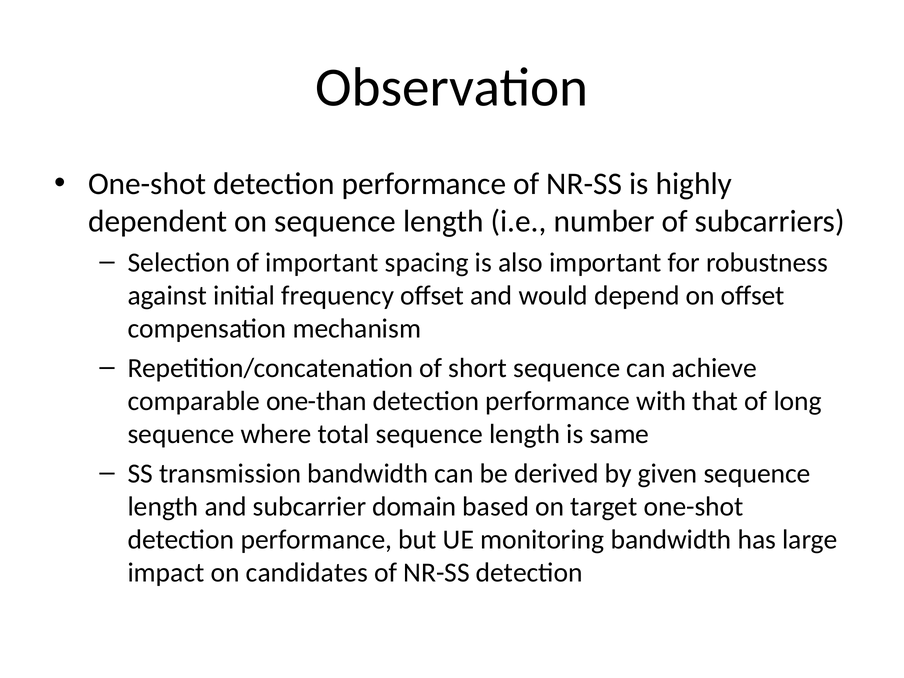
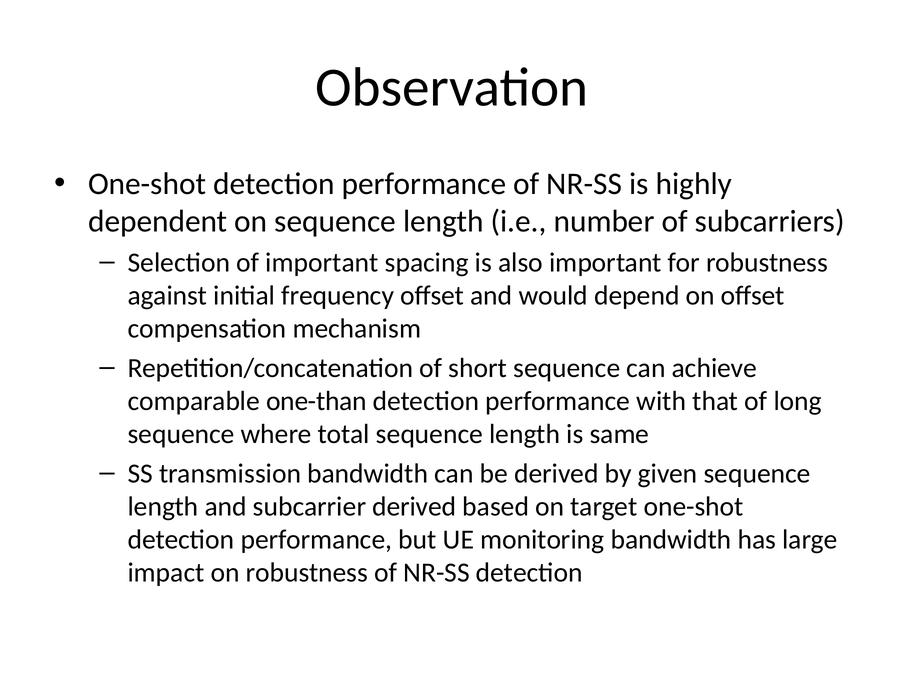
subcarrier domain: domain -> derived
on candidates: candidates -> robustness
